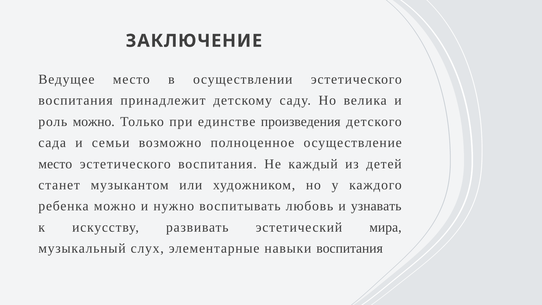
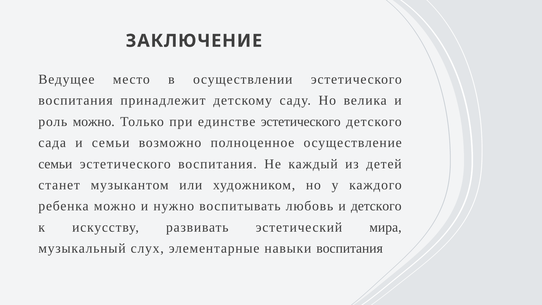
единстве произведения: произведения -> эстетического
место at (55, 164): место -> семьи
и узнавать: узнавать -> детского
